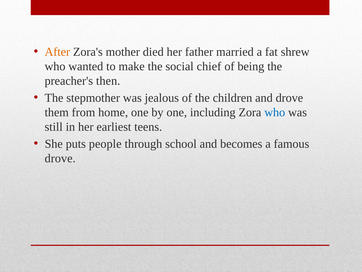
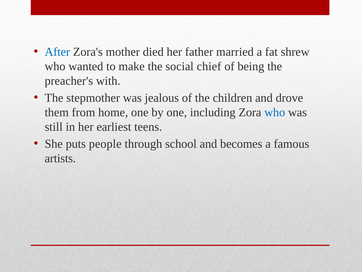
After colour: orange -> blue
then: then -> with
drove at (60, 158): drove -> artists
